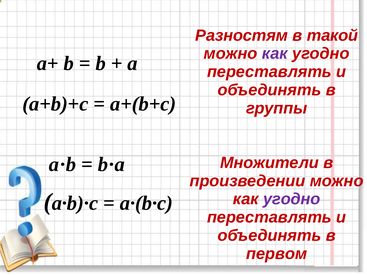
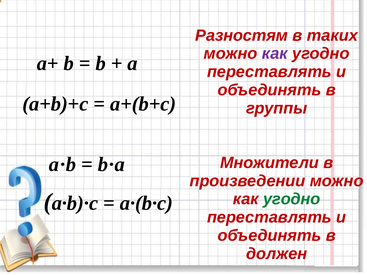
такой: такой -> таких
угодно at (292, 199) colour: purple -> green
первом: первом -> должен
